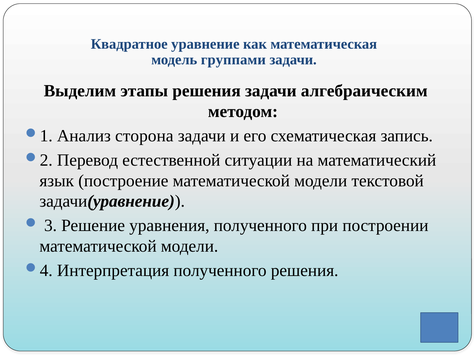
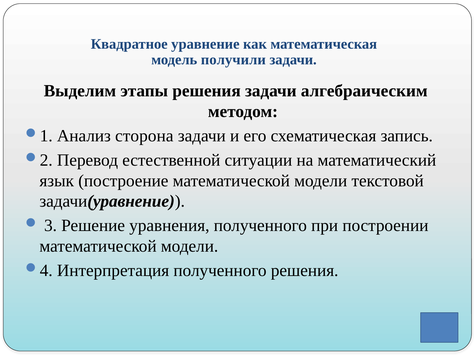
группами: группами -> получили
